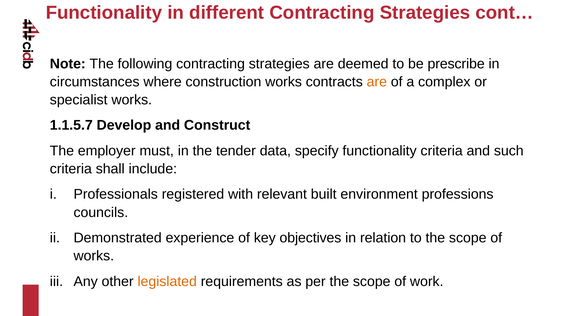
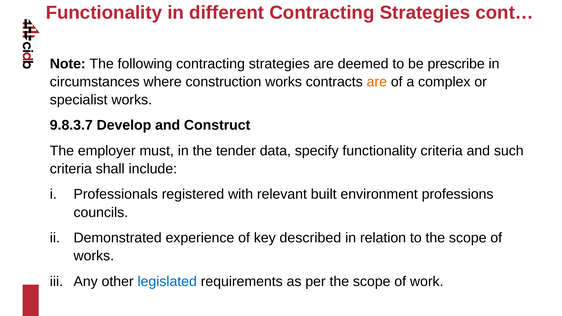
1.1.5.7: 1.1.5.7 -> 9.8.3.7
objectives: objectives -> described
legislated colour: orange -> blue
